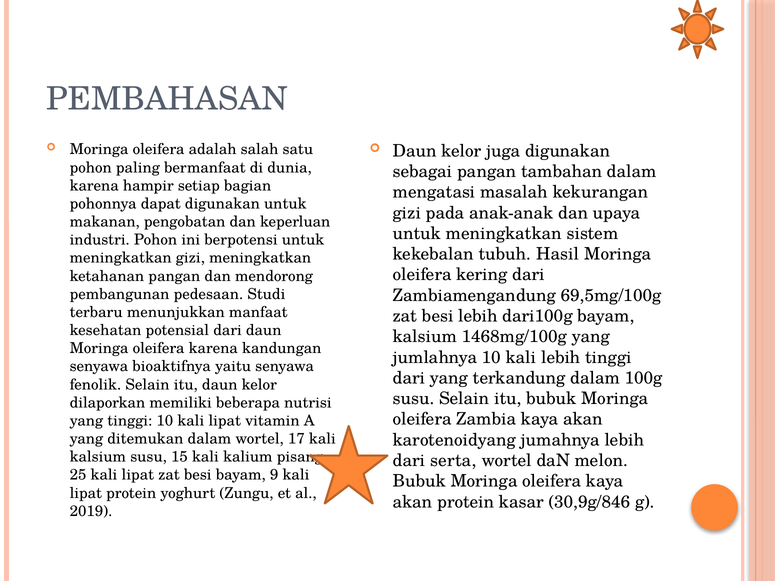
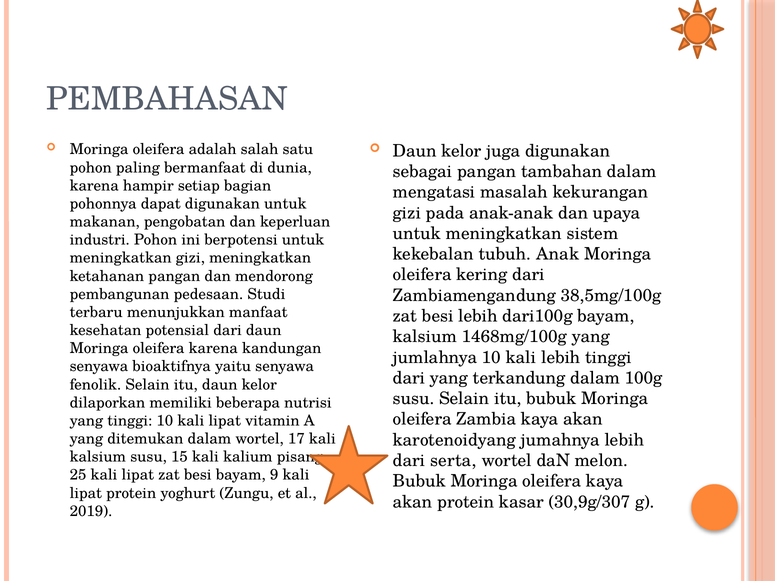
Hasil: Hasil -> Anak
69,5mg/100g: 69,5mg/100g -> 38,5mg/100g
30,9g/846: 30,9g/846 -> 30,9g/307
